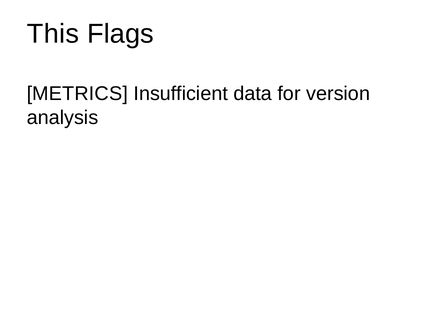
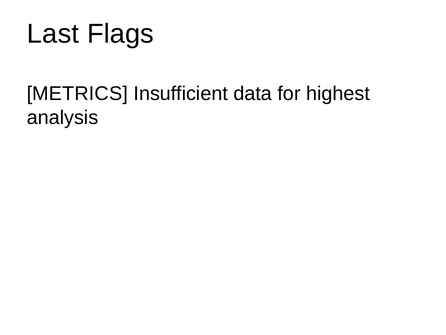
This: This -> Last
version: version -> highest
